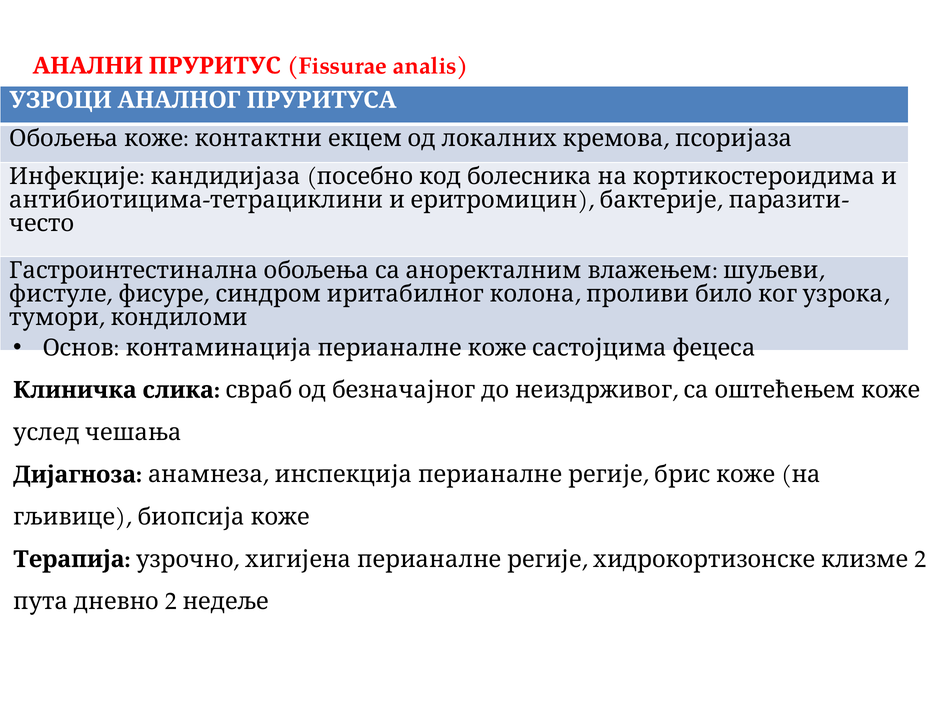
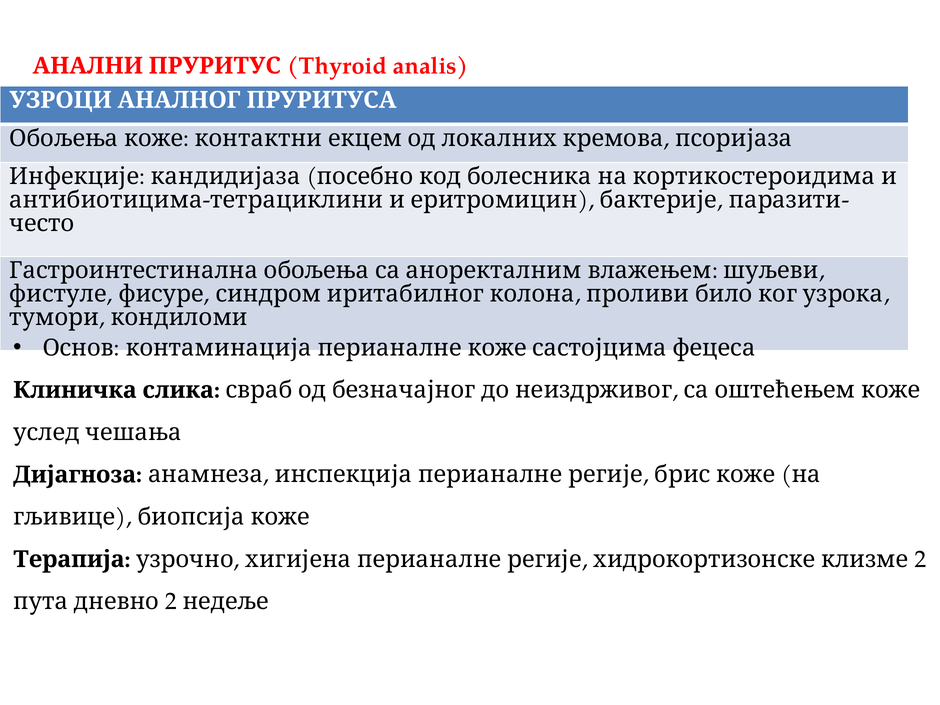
Fissurae: Fissurae -> Thyroid
